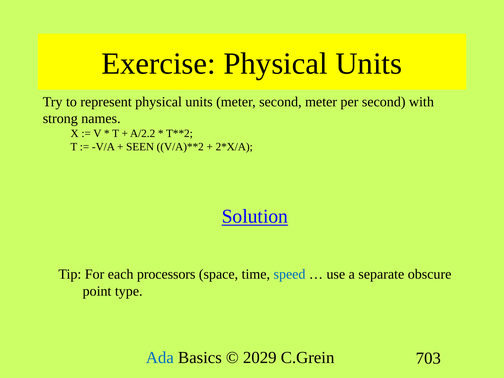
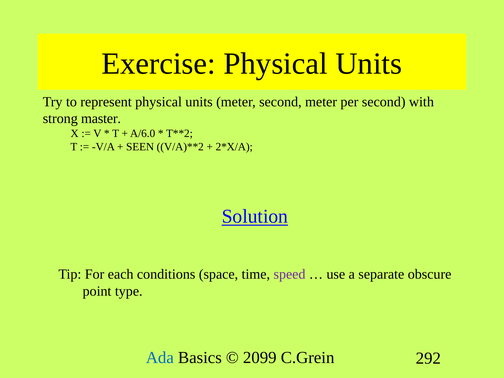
names: names -> master
A/2.2: A/2.2 -> A/6.0
processors: processors -> conditions
speed colour: blue -> purple
2029: 2029 -> 2099
703: 703 -> 292
